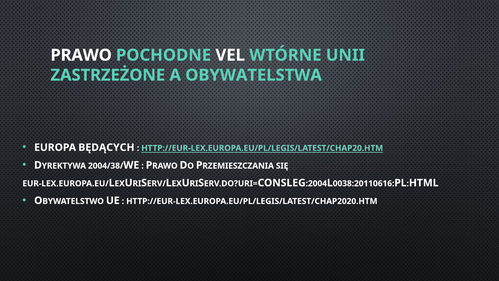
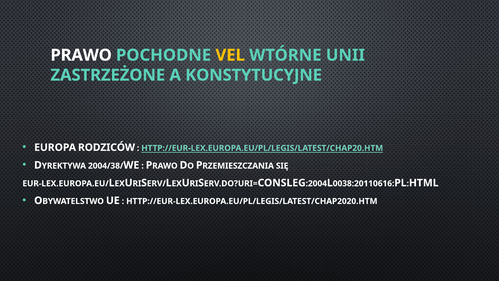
VEL colour: white -> yellow
OBYWATELSTWA: OBYWATELSTWA -> KONSTYTUCYJNE
BĘDĄCYCH: BĘDĄCYCH -> RODZICÓW
